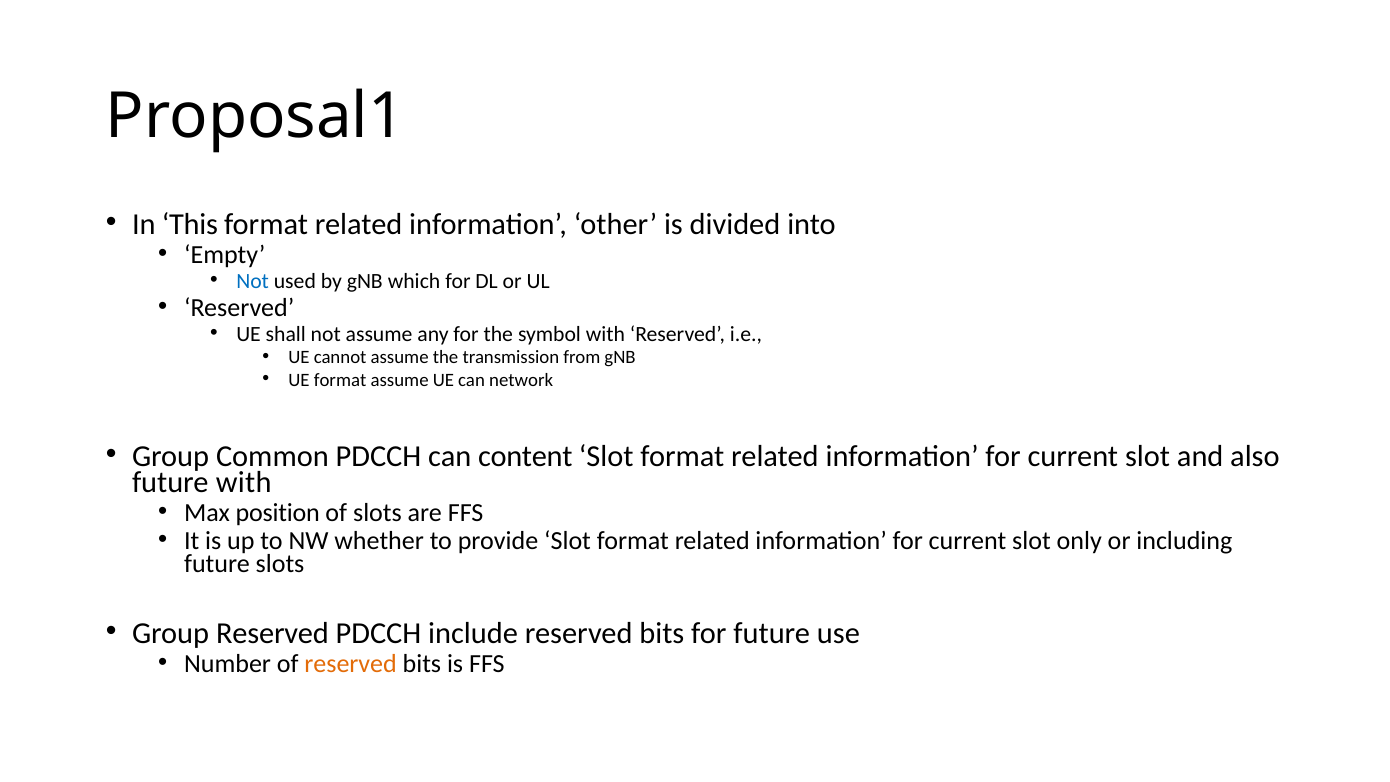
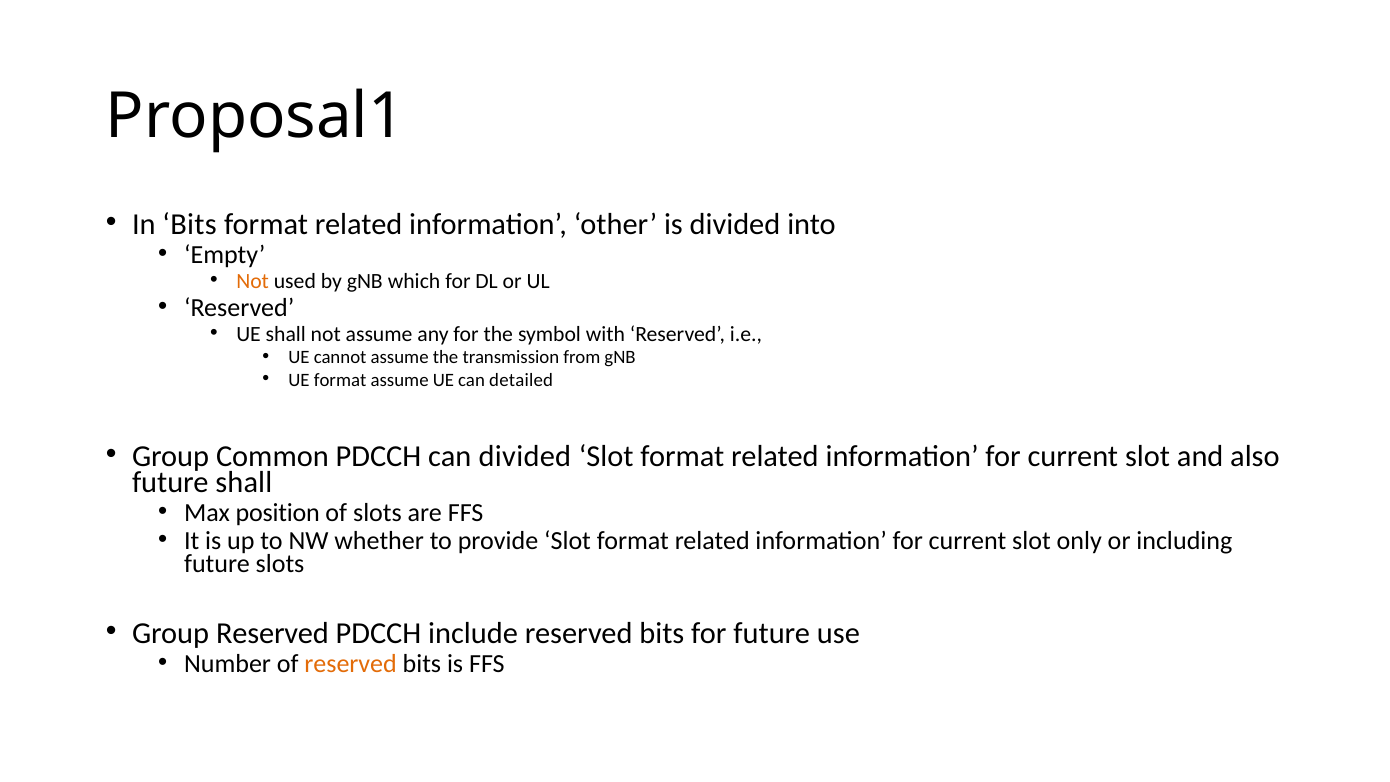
In This: This -> Bits
Not at (253, 281) colour: blue -> orange
network: network -> detailed
can content: content -> divided
future with: with -> shall
